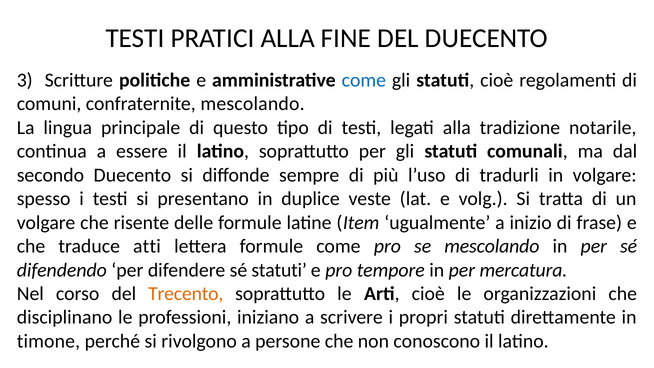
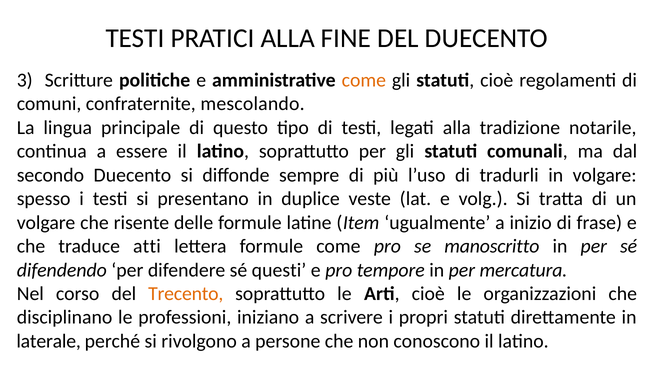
come at (364, 80) colour: blue -> orange
se mescolando: mescolando -> manoscritto
sé statuti: statuti -> questi
timone: timone -> laterale
